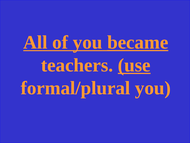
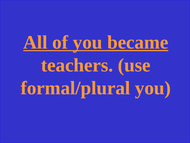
use underline: present -> none
